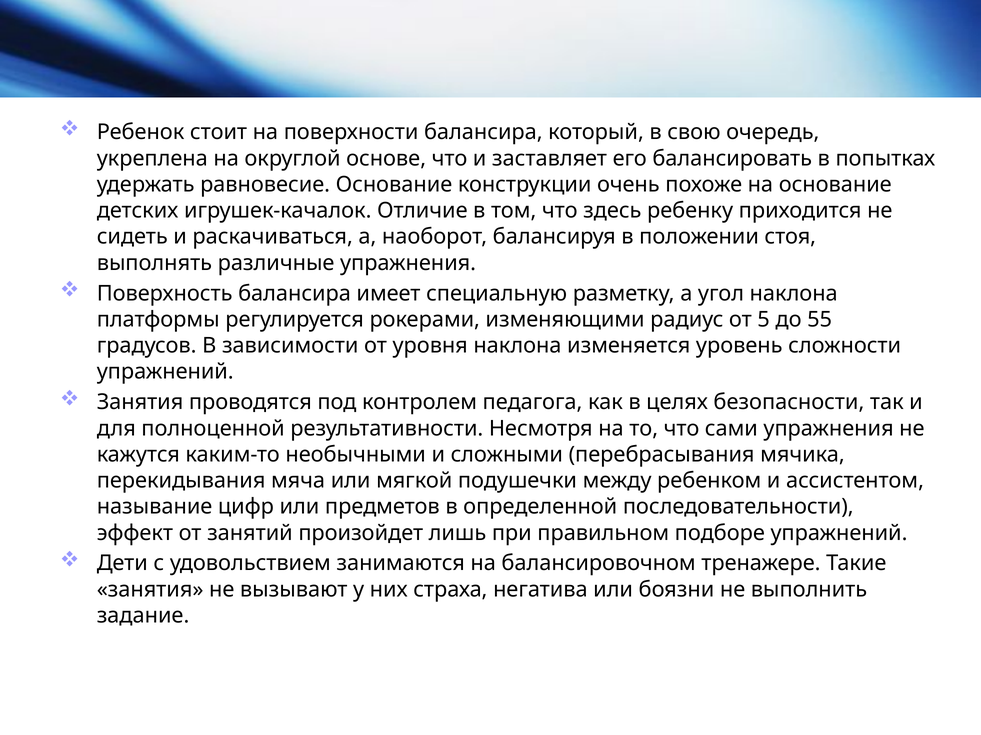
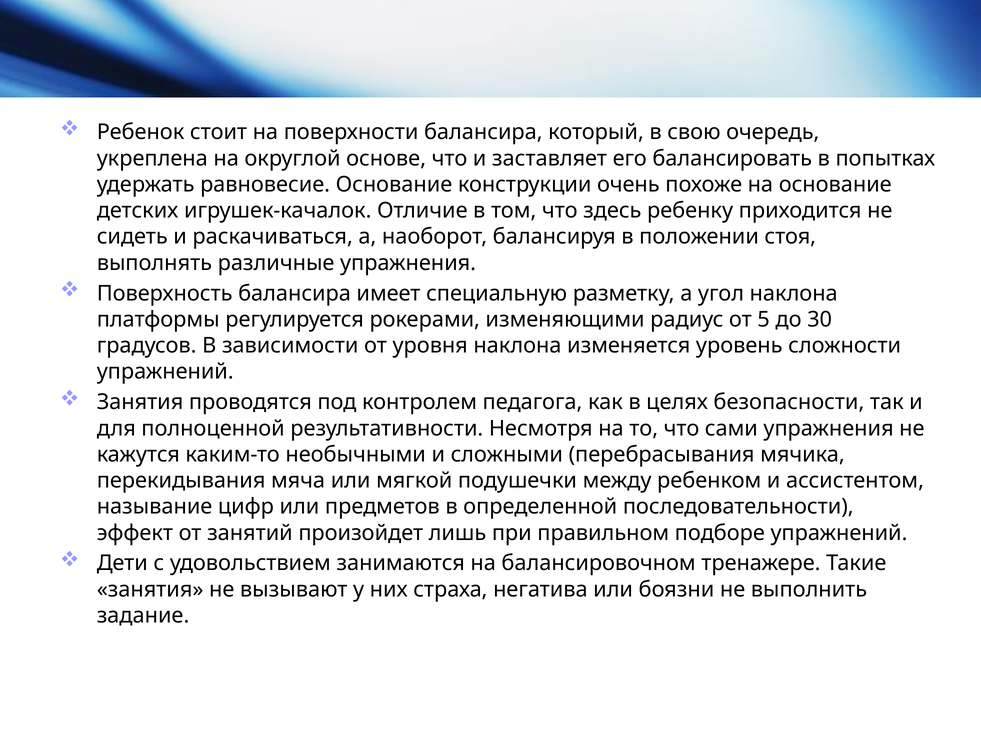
55: 55 -> 30
